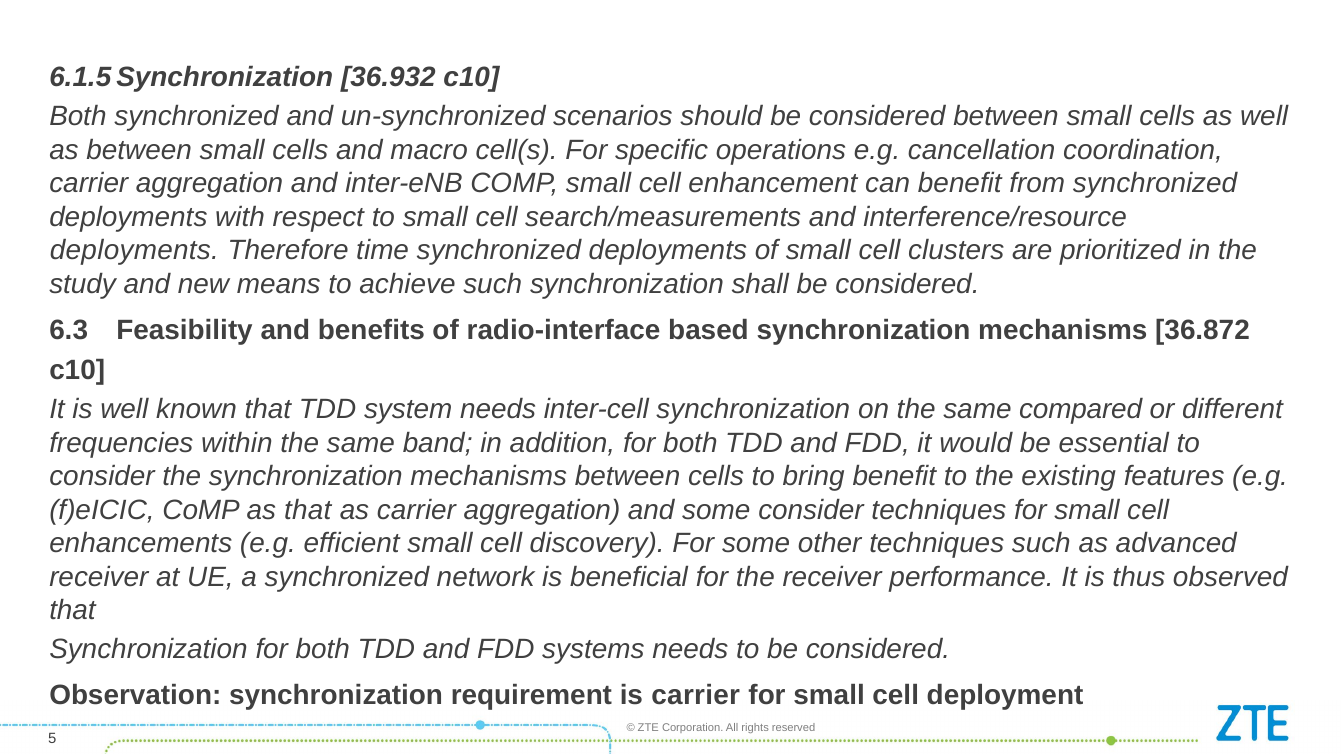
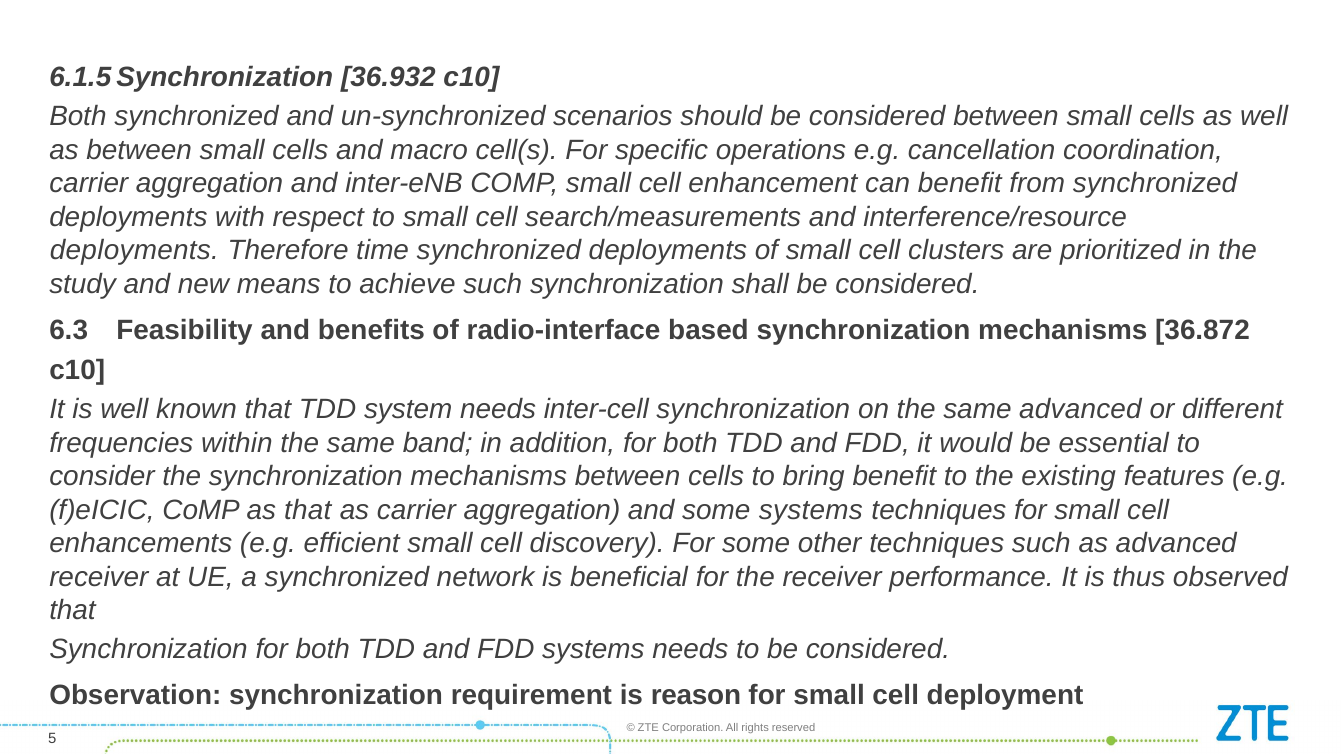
same compared: compared -> advanced
some consider: consider -> systems
is carrier: carrier -> reason
